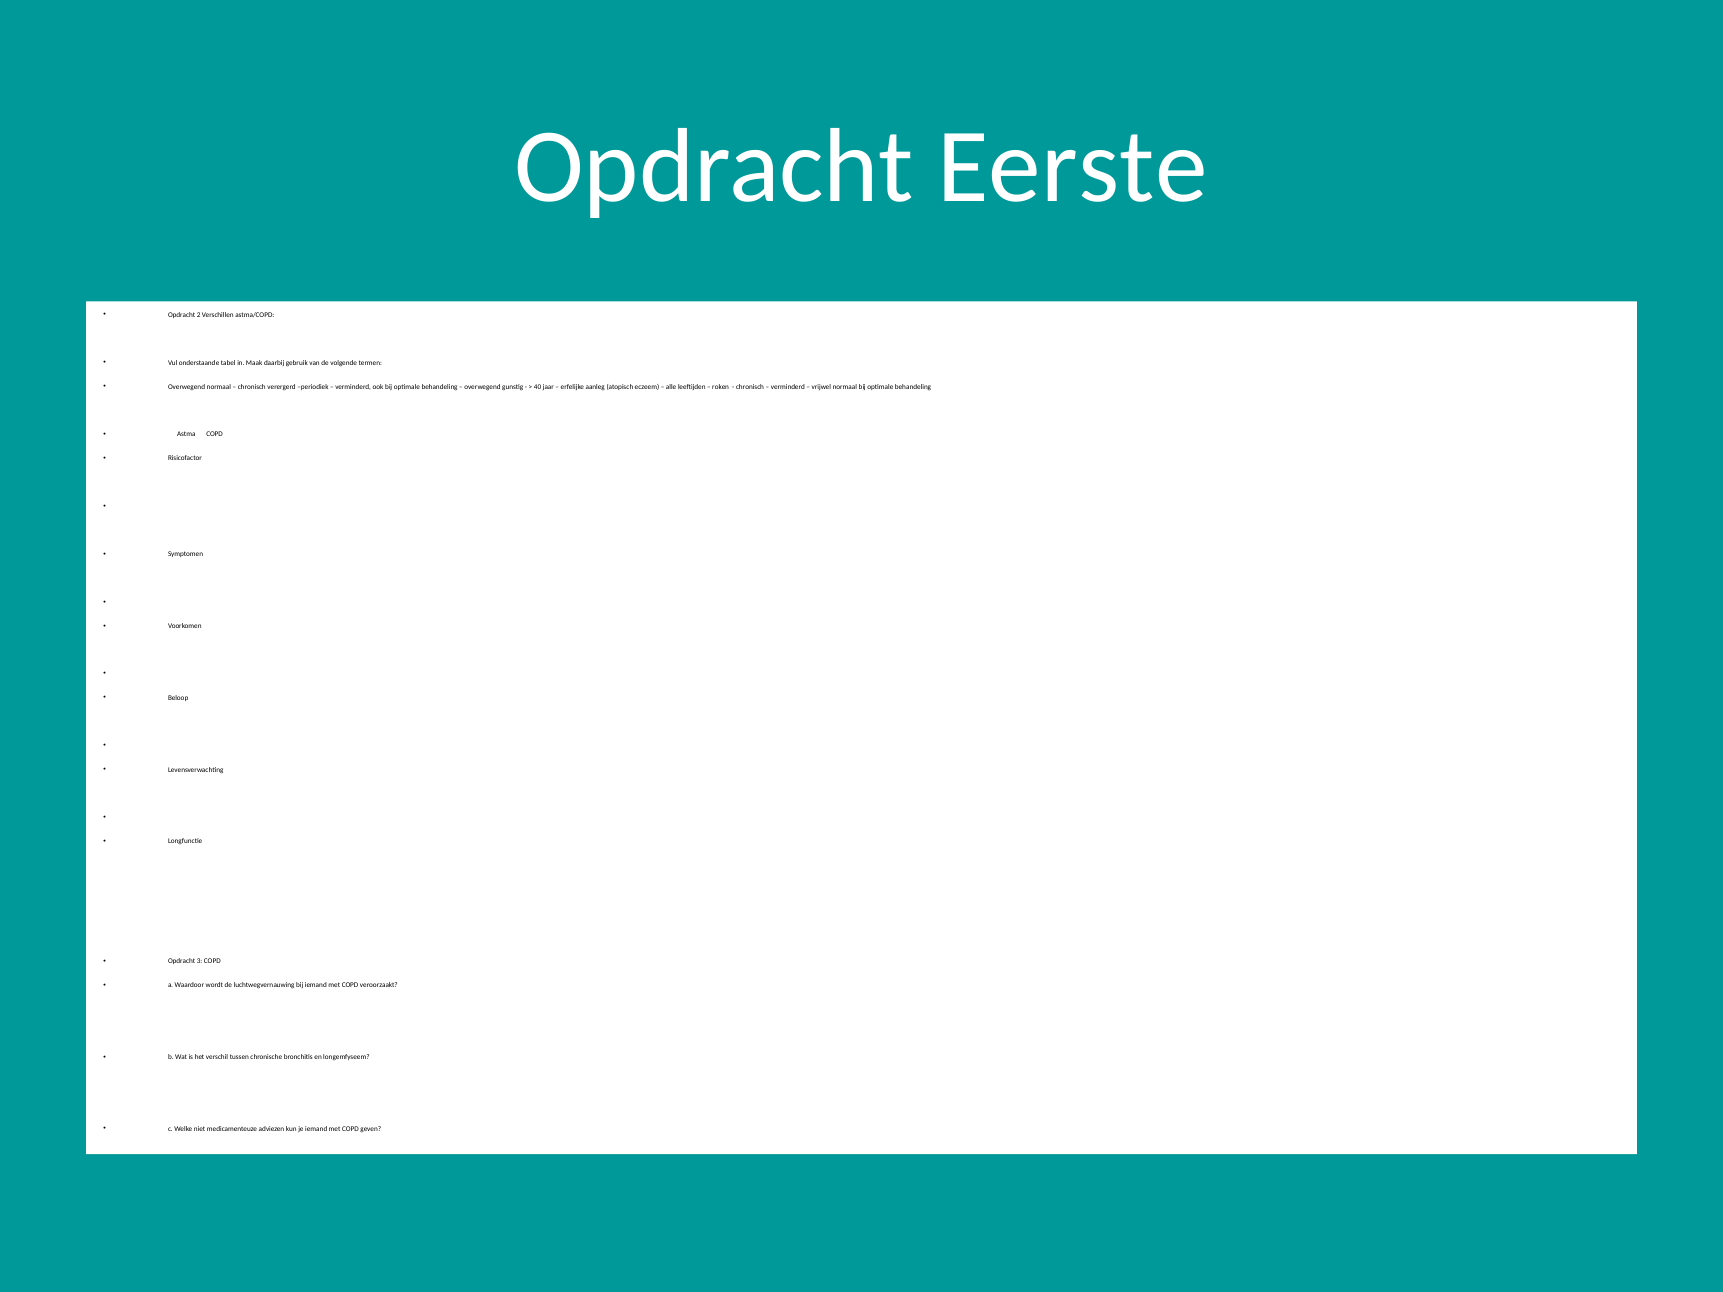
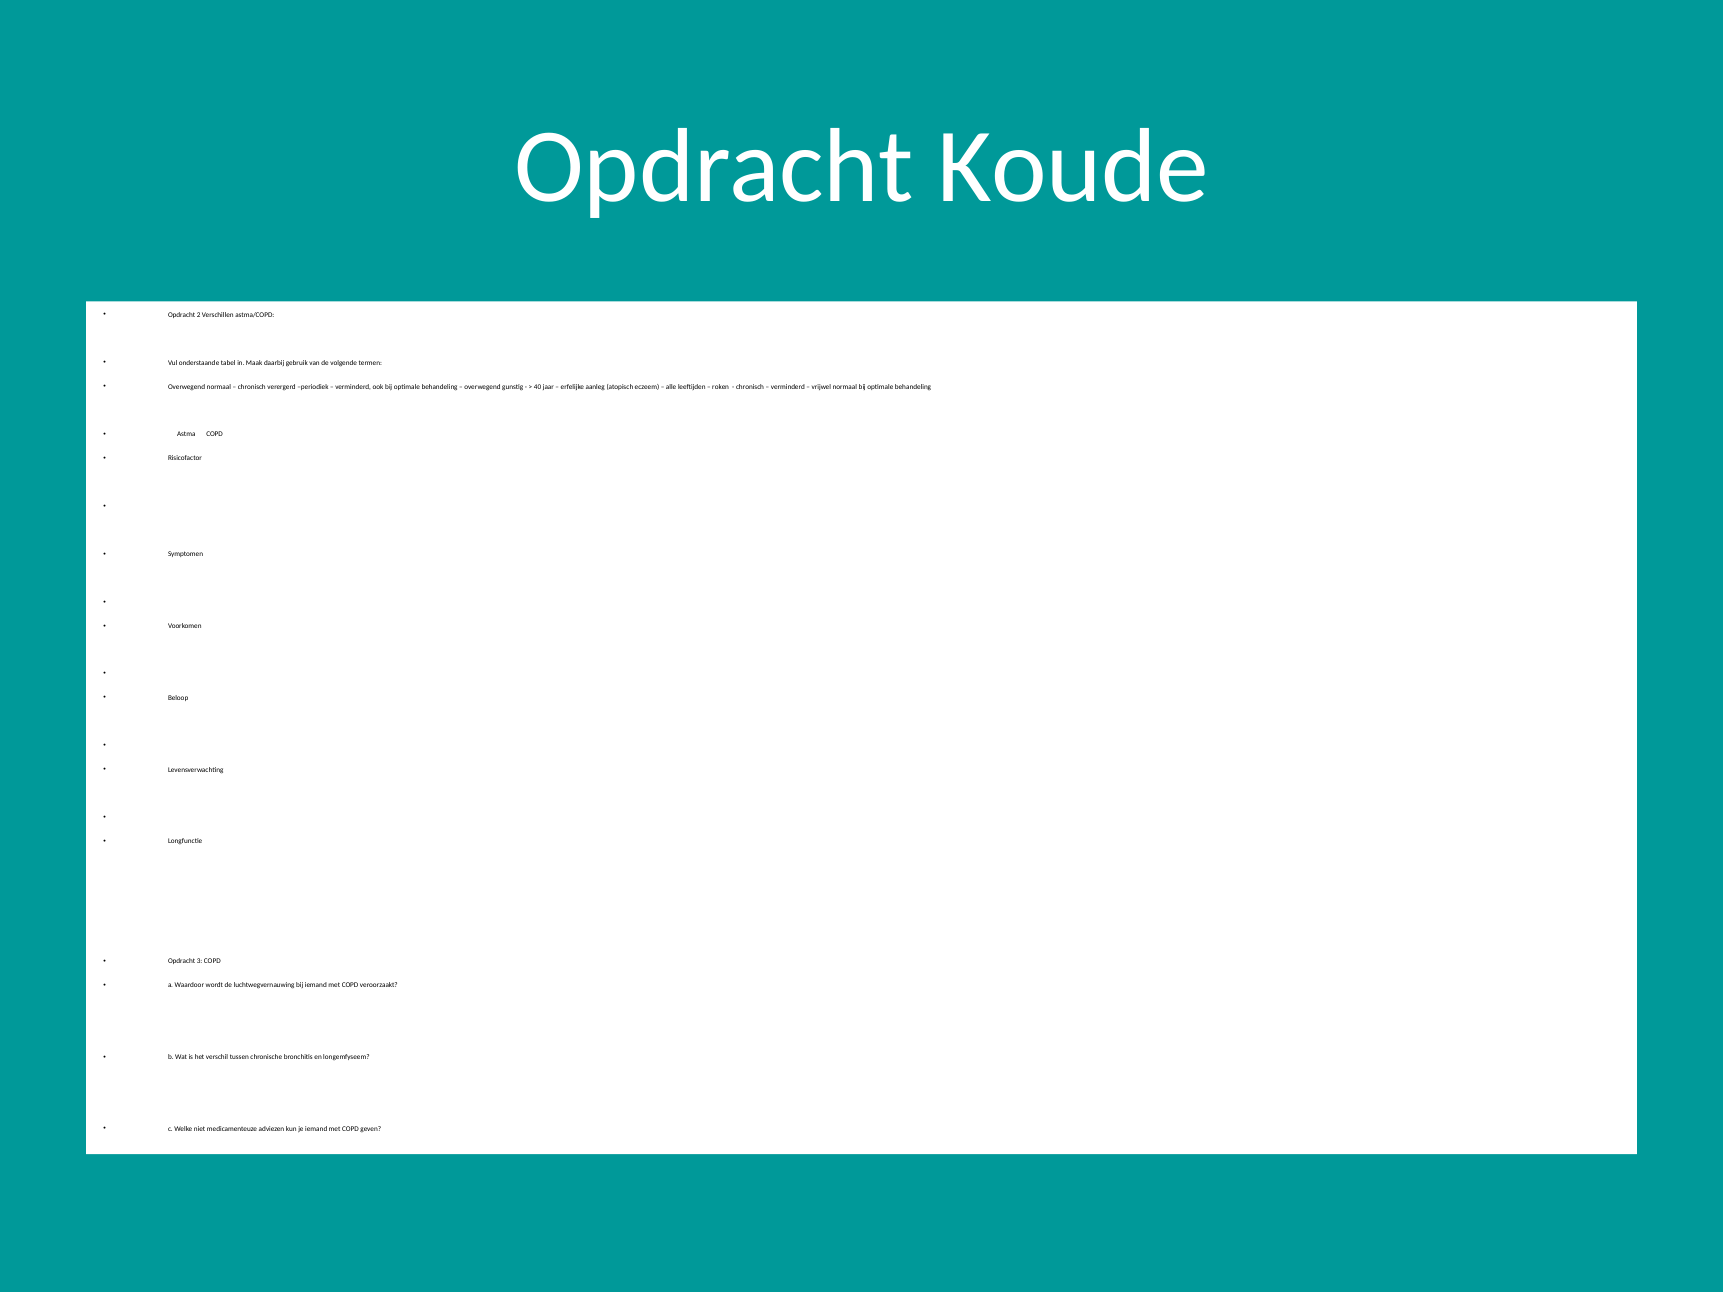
Eerste: Eerste -> Koude
